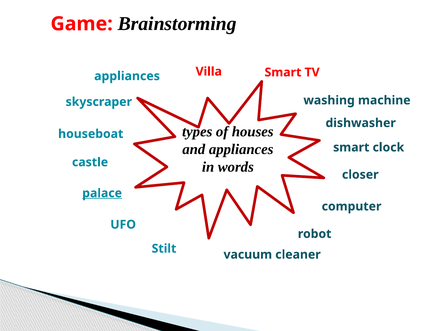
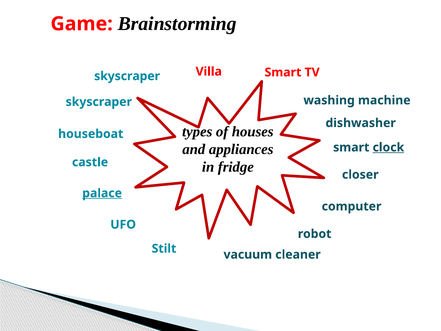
appliances at (127, 76): appliances -> skyscraper
clock underline: none -> present
words: words -> fridge
